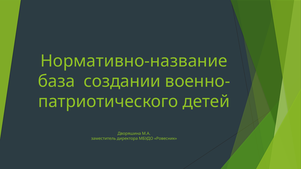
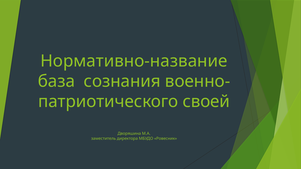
создании: создании -> сознания
детей: детей -> своей
